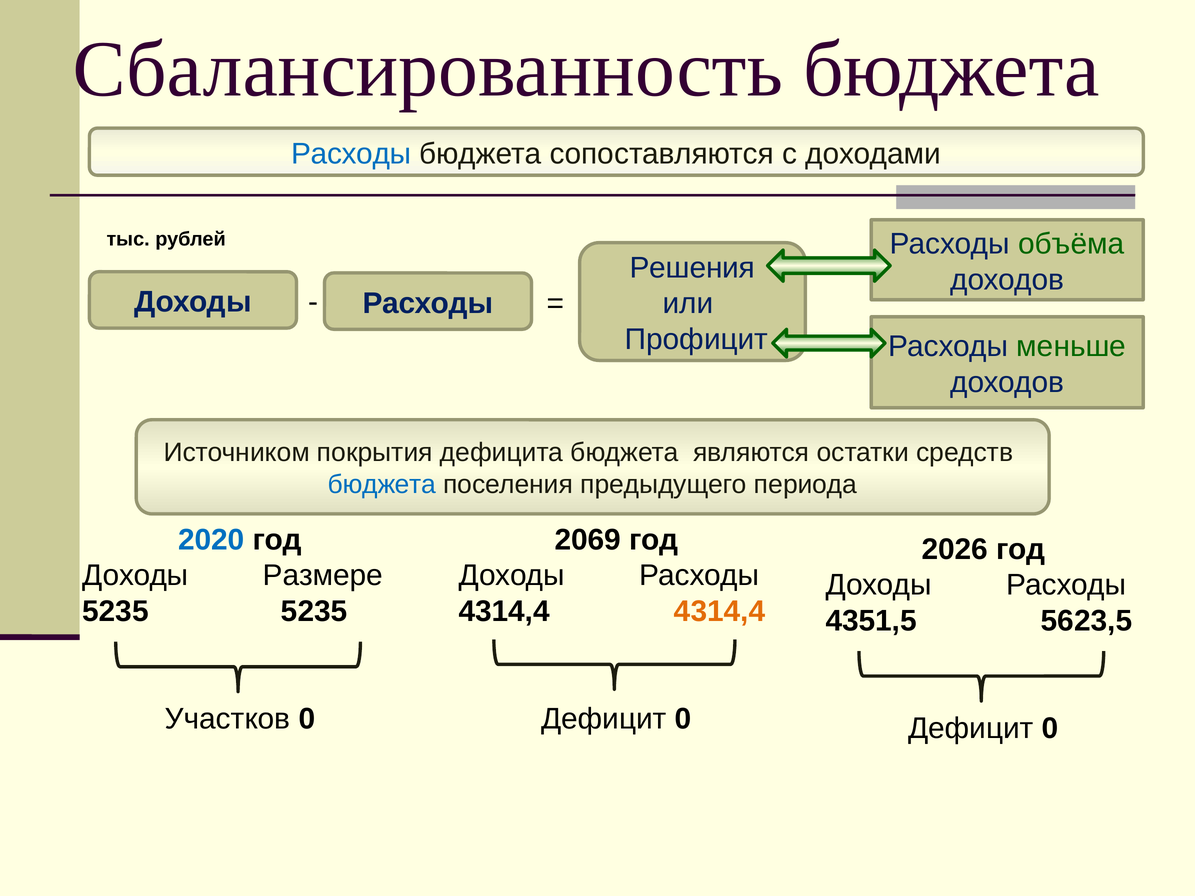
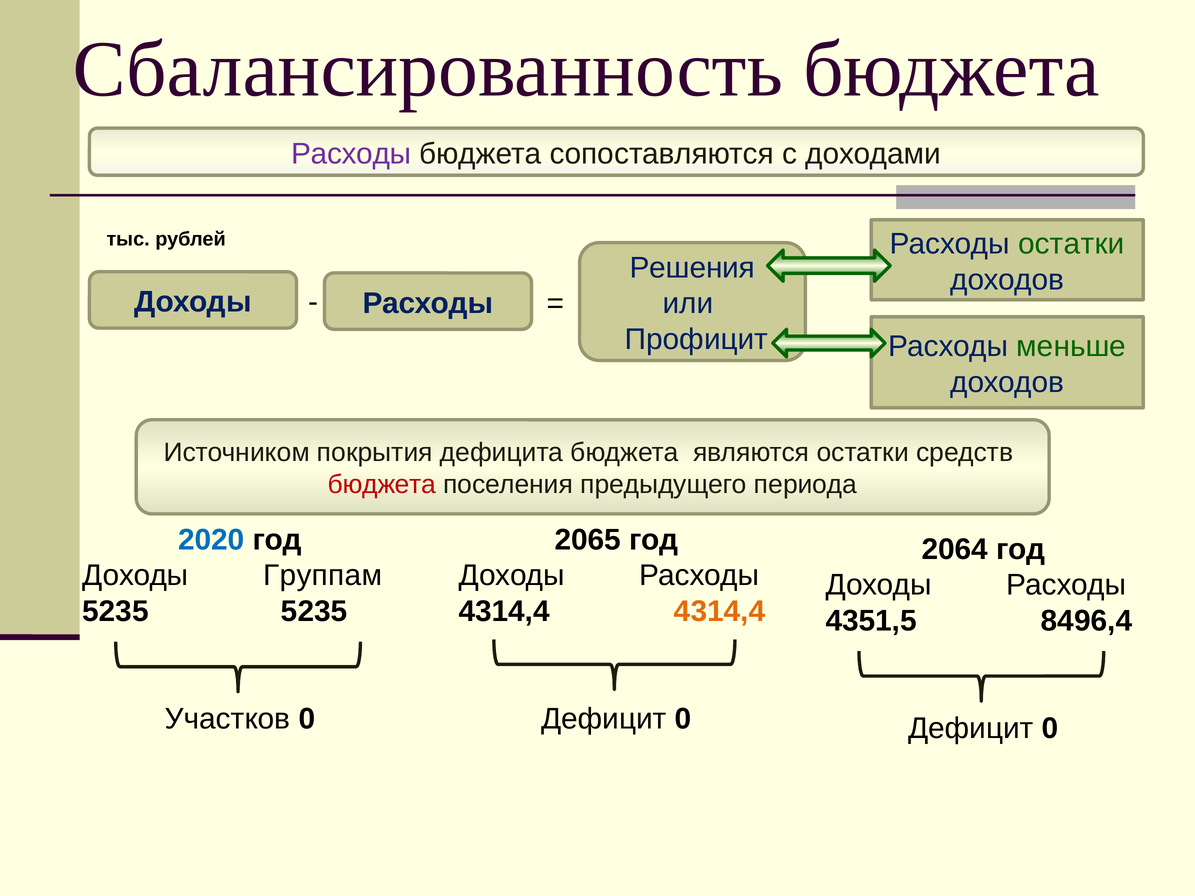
Расходы at (351, 154) colour: blue -> purple
Расходы объёма: объёма -> остатки
бюджета at (382, 485) colour: blue -> red
2069: 2069 -> 2065
2026: 2026 -> 2064
Размере: Размере -> Группам
5623,5: 5623,5 -> 8496,4
